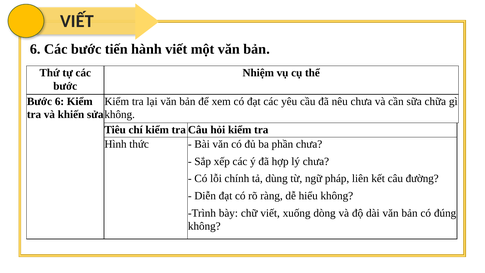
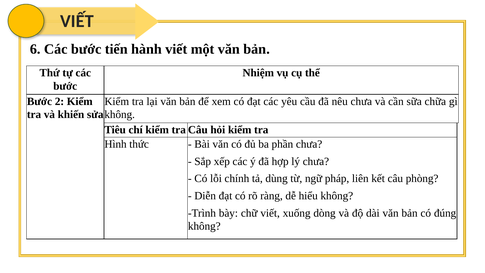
Bước 6: 6 -> 2
đường: đường -> phòng
